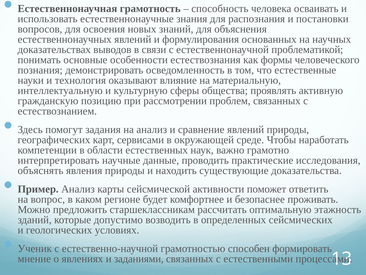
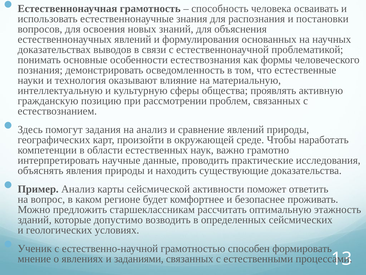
сервисами: сервисами -> произойти
